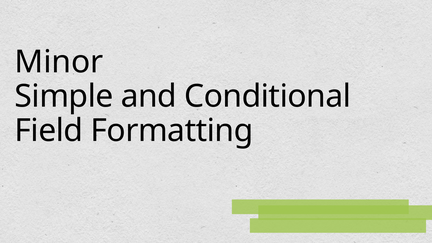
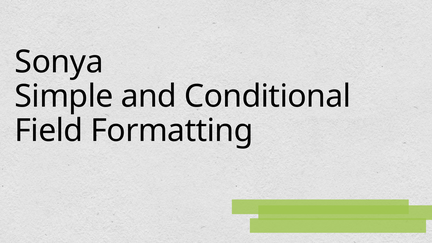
Minor: Minor -> Sonya
